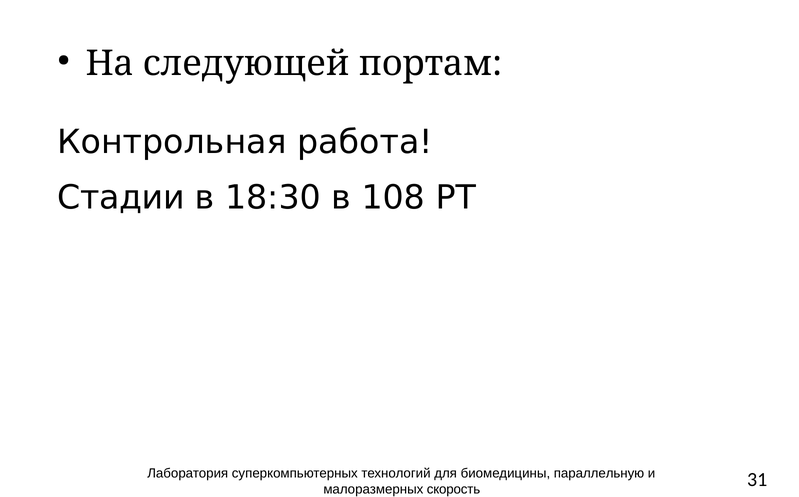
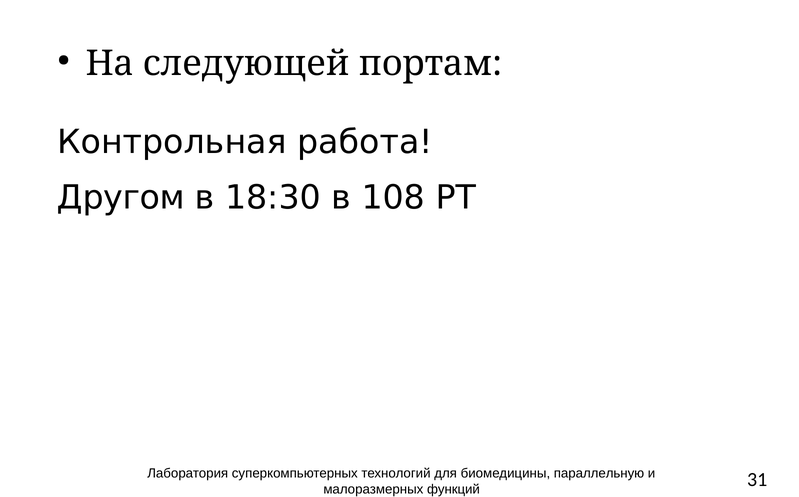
Стадии: Стадии -> Другом
скорость: скорость -> функций
